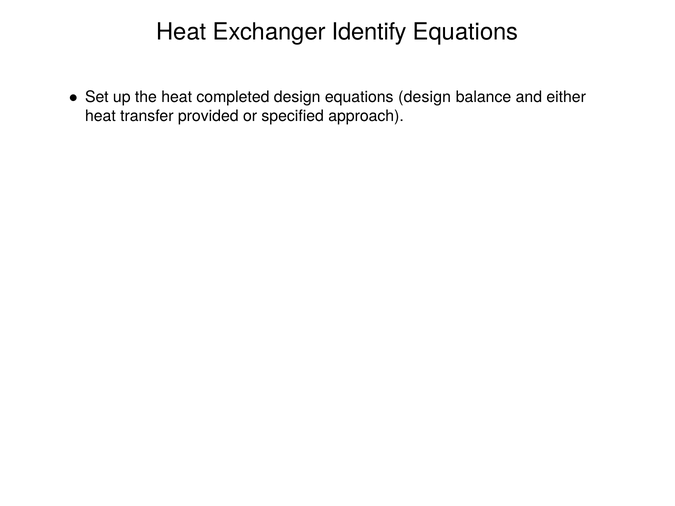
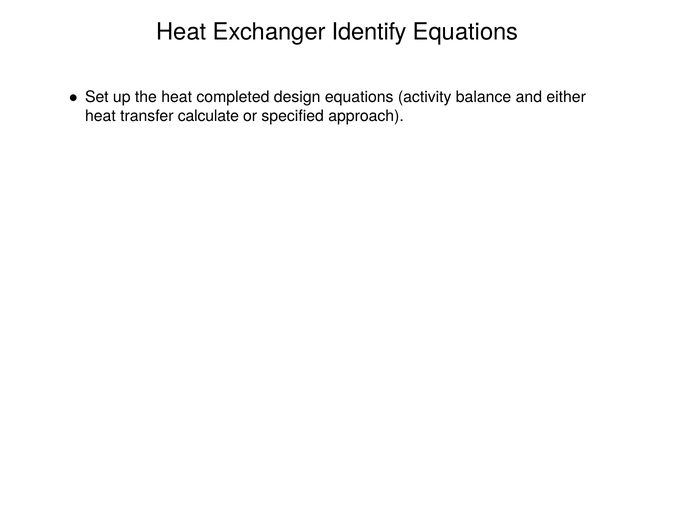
equations design: design -> activity
provided: provided -> calculate
